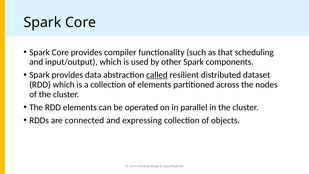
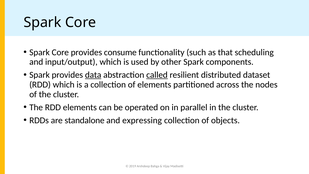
compiler: compiler -> consume
data underline: none -> present
connected: connected -> standalone
